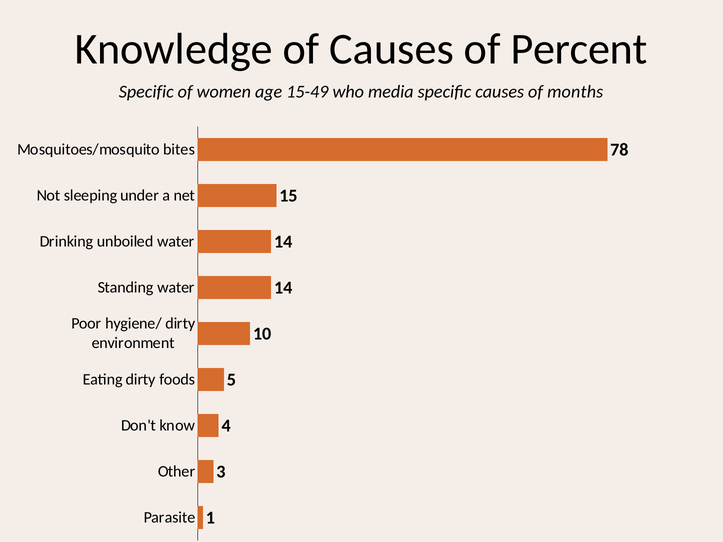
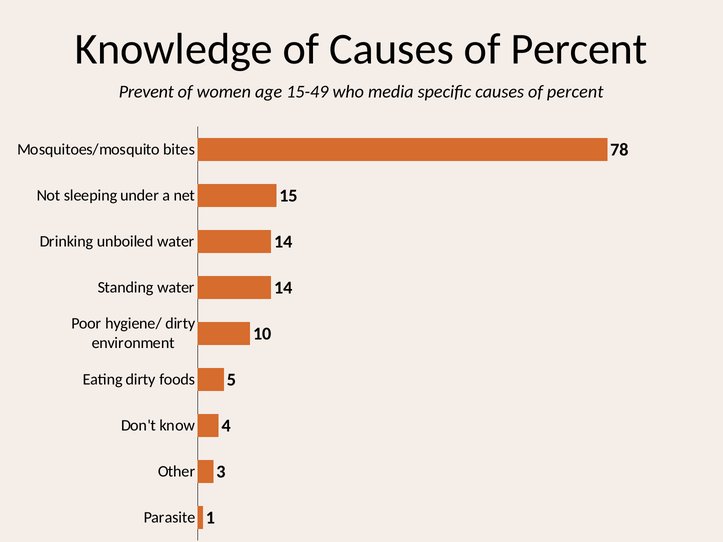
Specific at (146, 92): Specific -> Prevent
specific causes of months: months -> percent
